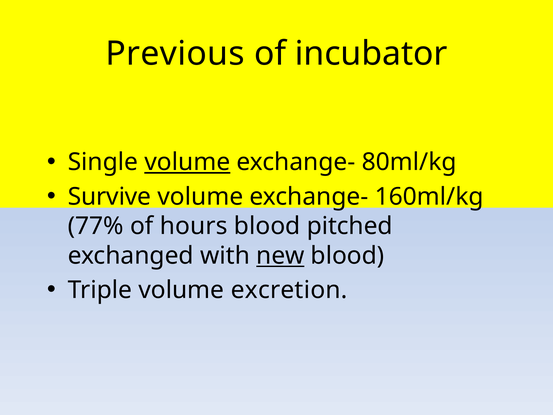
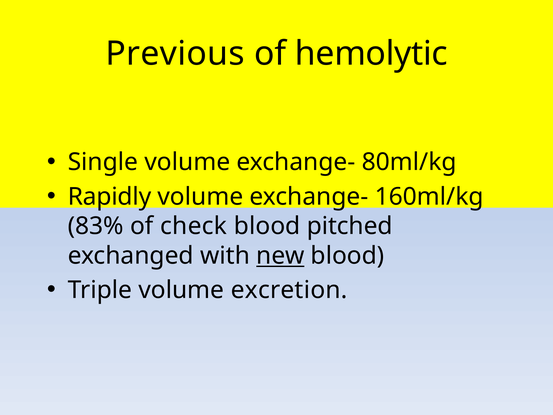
incubator: incubator -> hemolytic
volume at (187, 162) underline: present -> none
Survive: Survive -> Rapidly
77%: 77% -> 83%
hours: hours -> check
